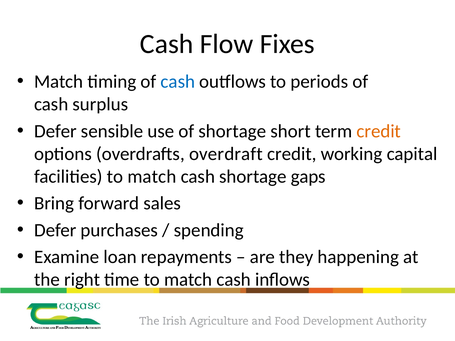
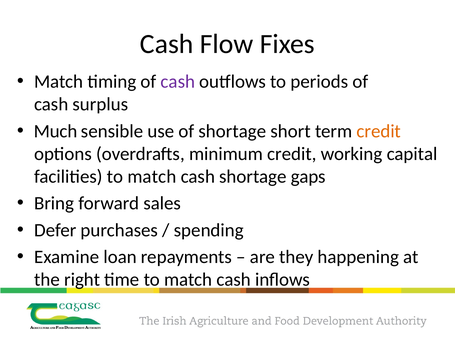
cash at (178, 82) colour: blue -> purple
Defer at (55, 131): Defer -> Much
overdraft: overdraft -> minimum
